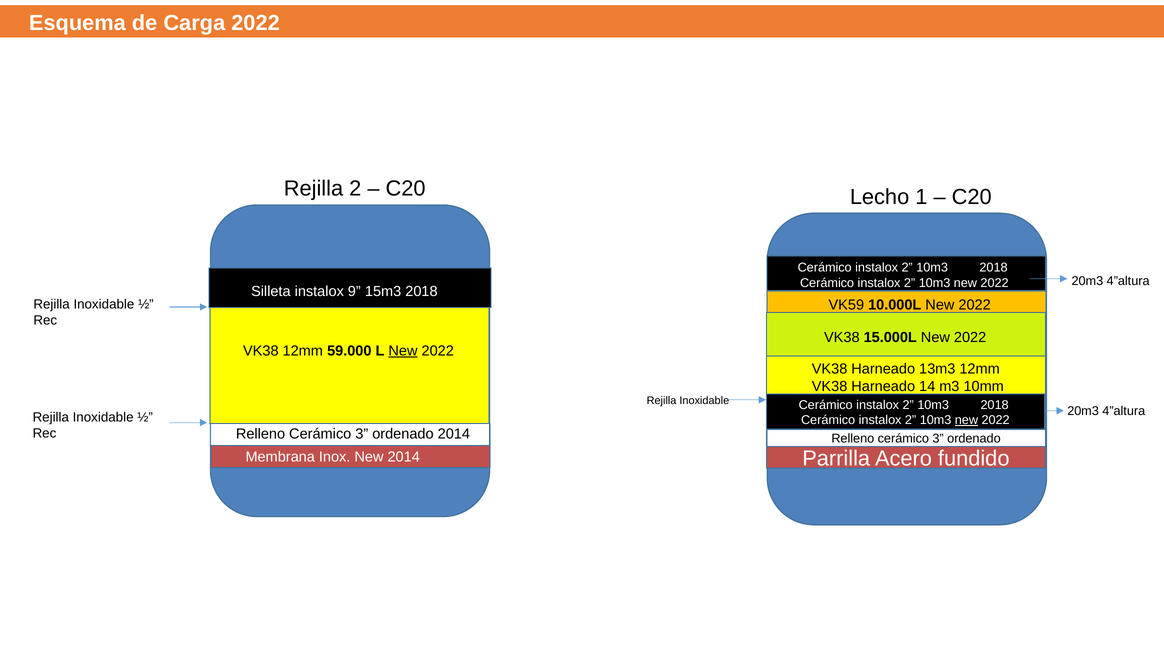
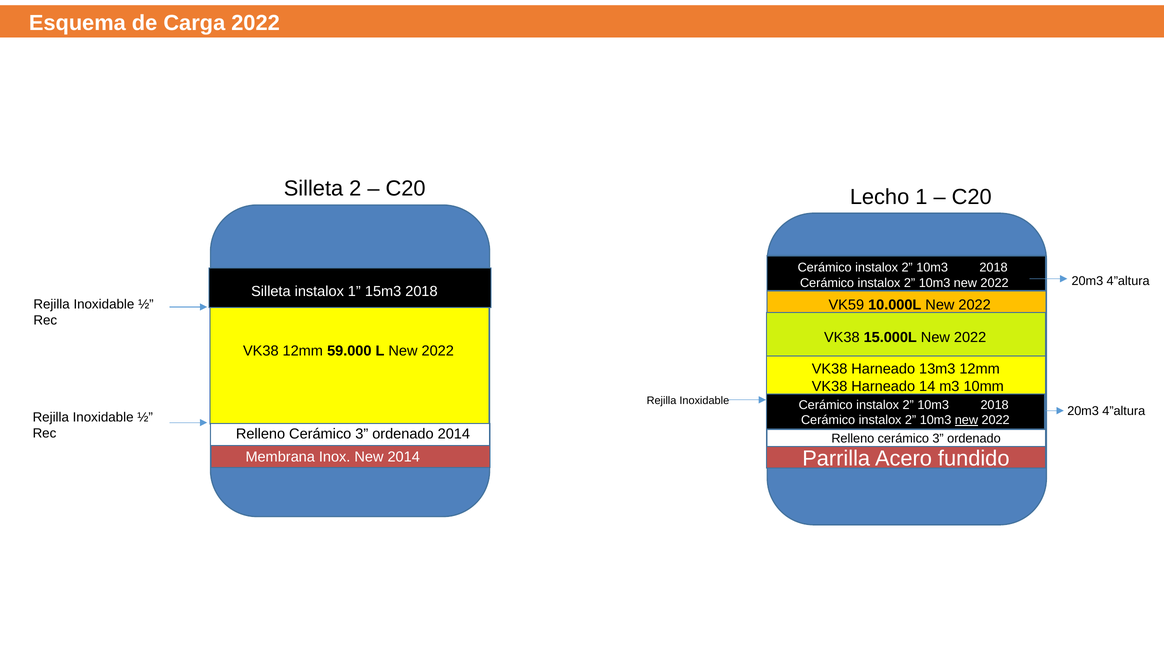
Rejilla at (313, 188): Rejilla -> Silleta
instalox 9: 9 -> 1
New at (403, 351) underline: present -> none
